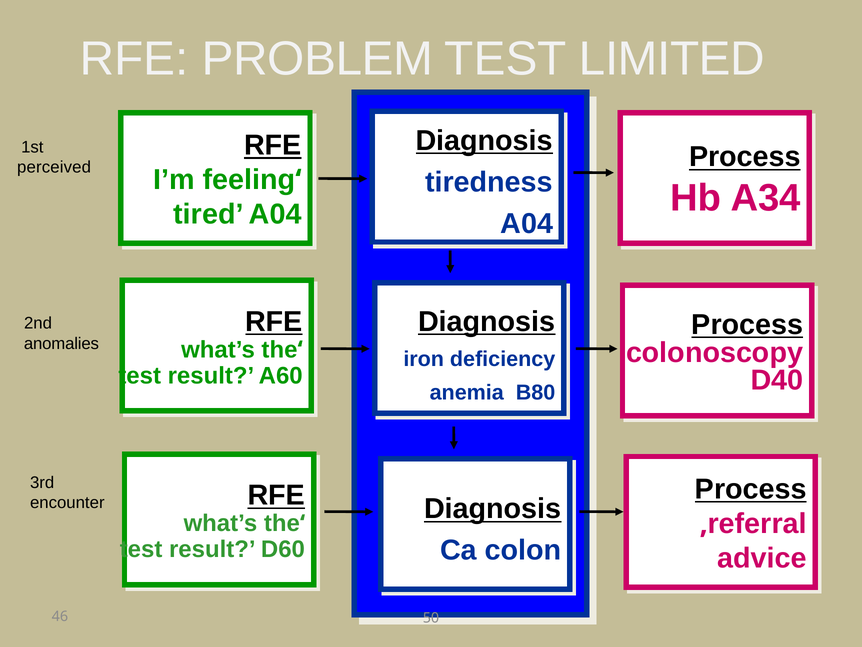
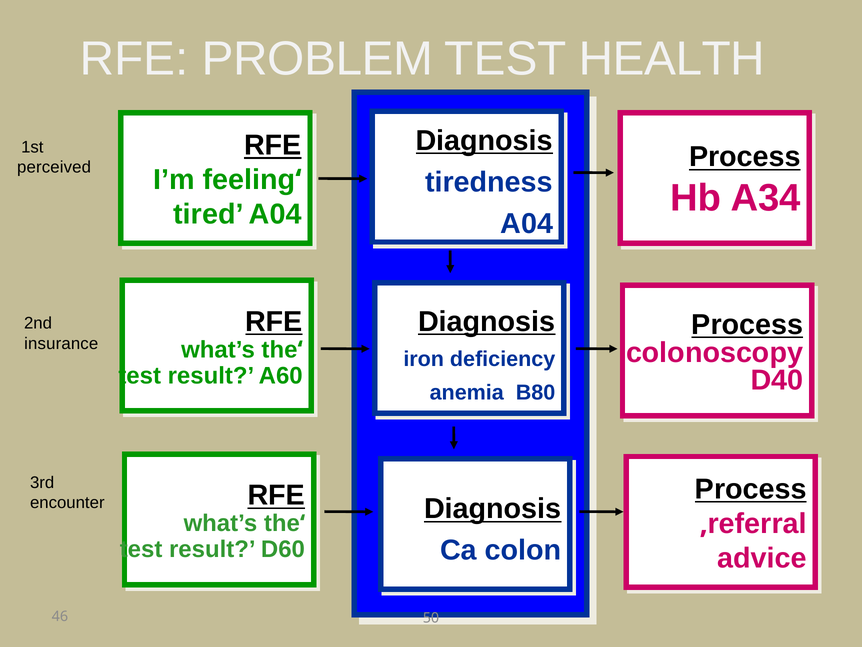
LIMITED: LIMITED -> HEALTH
anomalies: anomalies -> insurance
